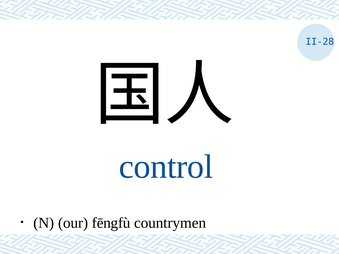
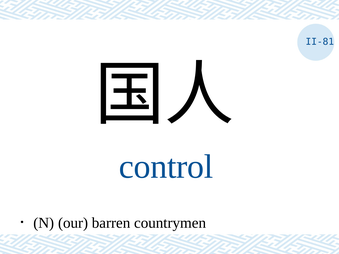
II-28: II-28 -> II-81
fēngfù: fēngfù -> barren
